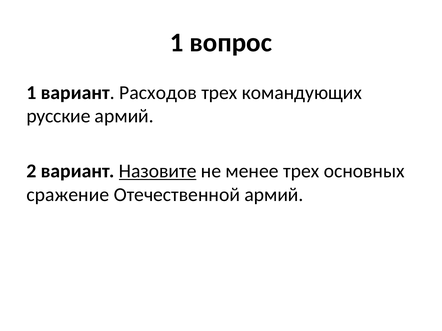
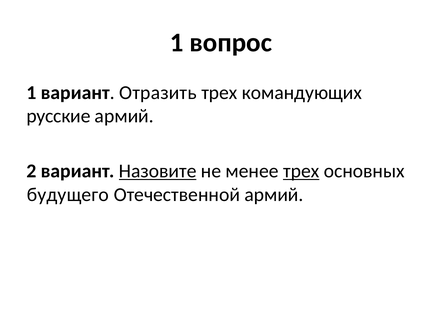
Расходов: Расходов -> Отразить
трех at (301, 171) underline: none -> present
сражение: сражение -> будущего
